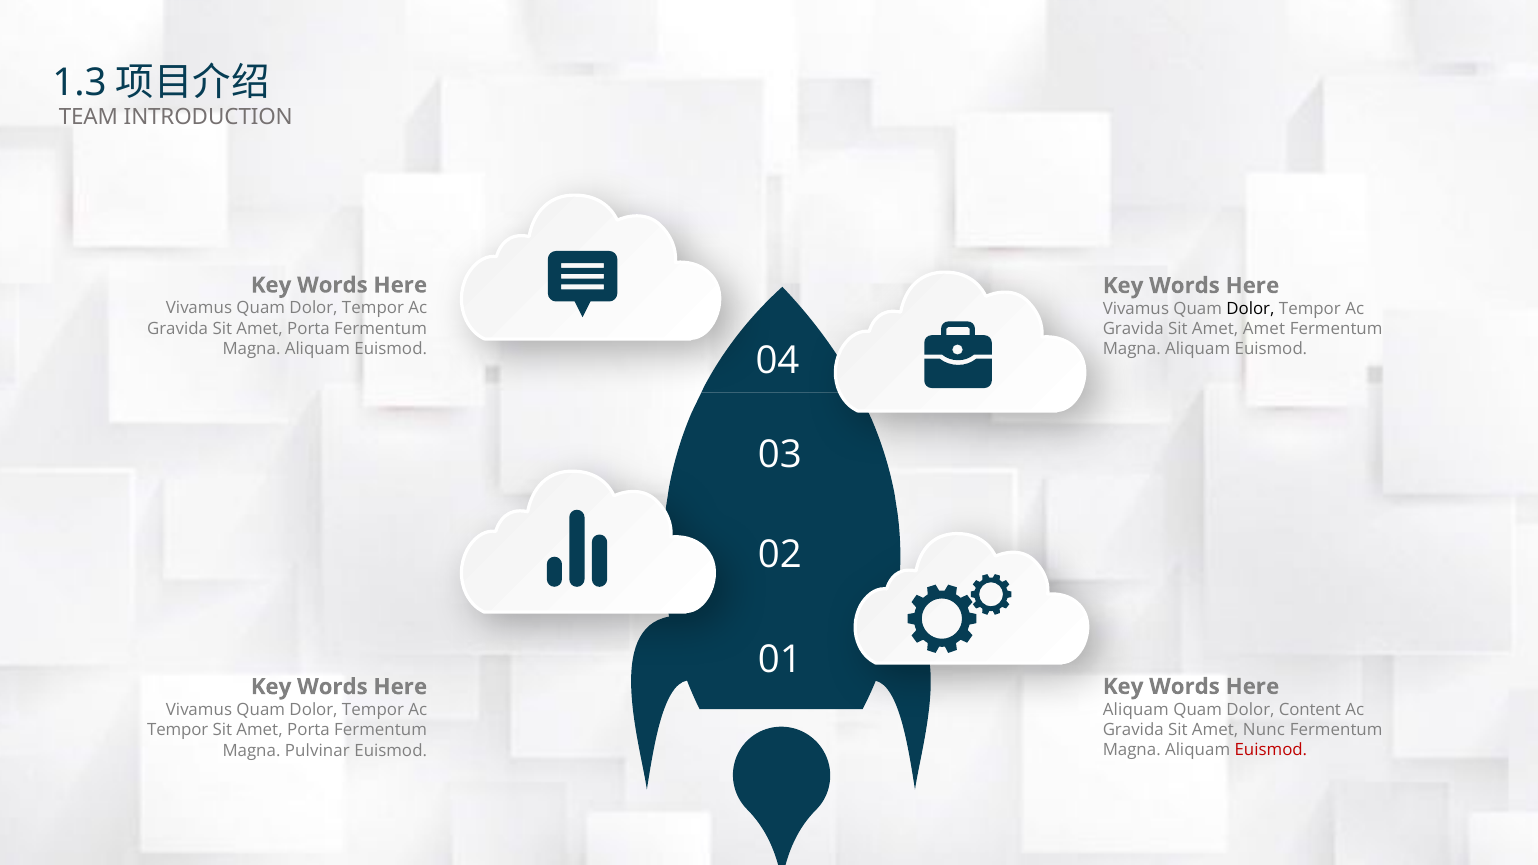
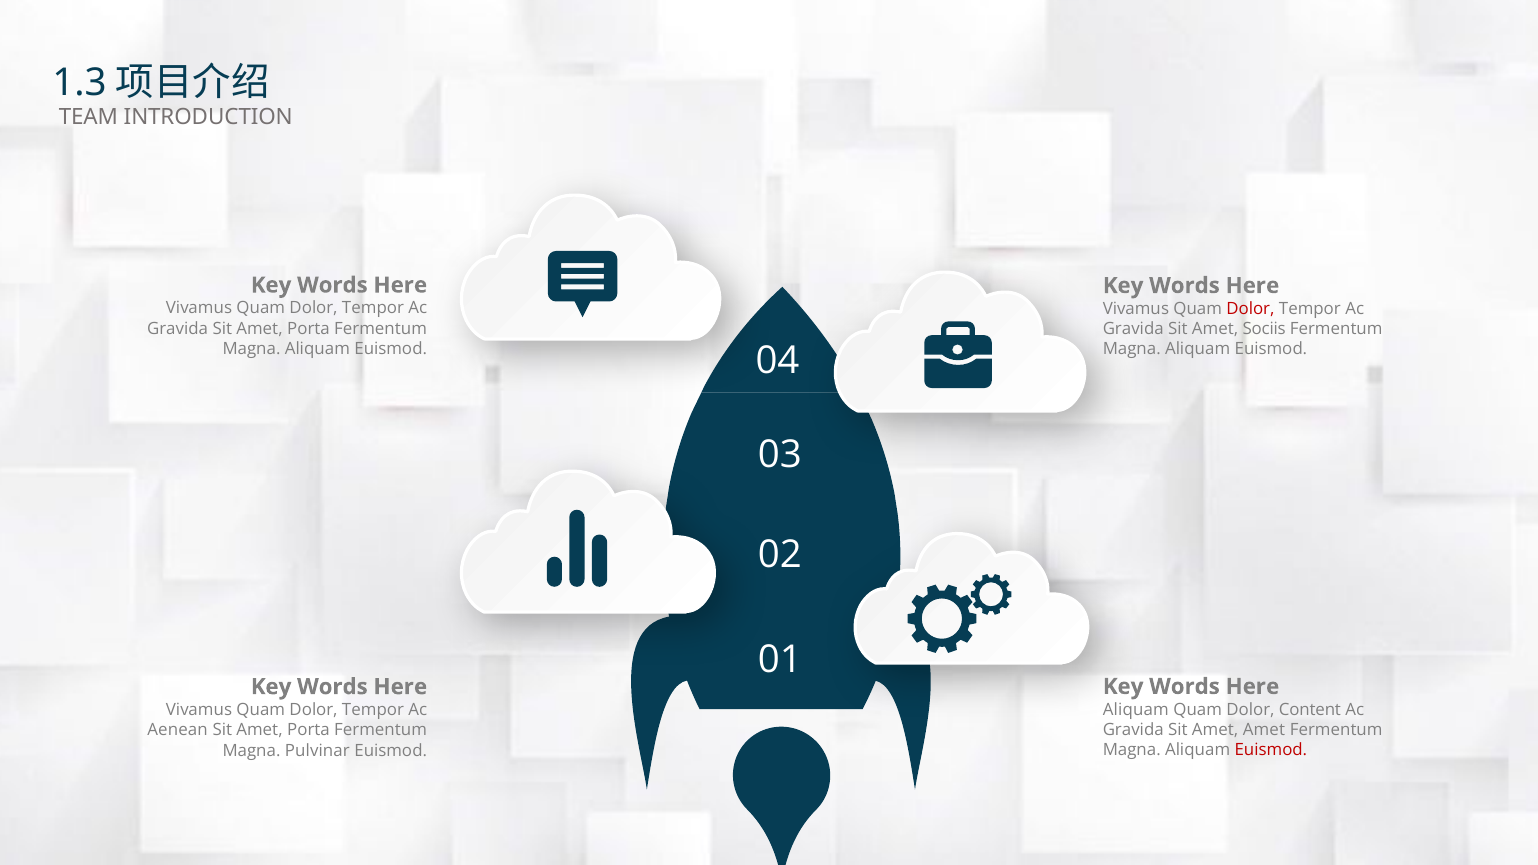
Dolor at (1250, 309) colour: black -> red
Amet Amet: Amet -> Sociis
Amet Nunc: Nunc -> Amet
Tempor at (178, 730): Tempor -> Aenean
